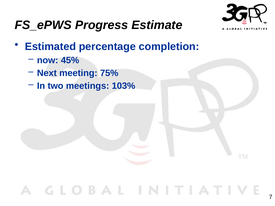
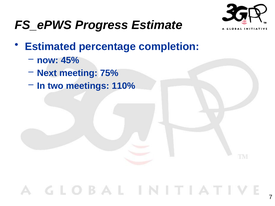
103%: 103% -> 110%
